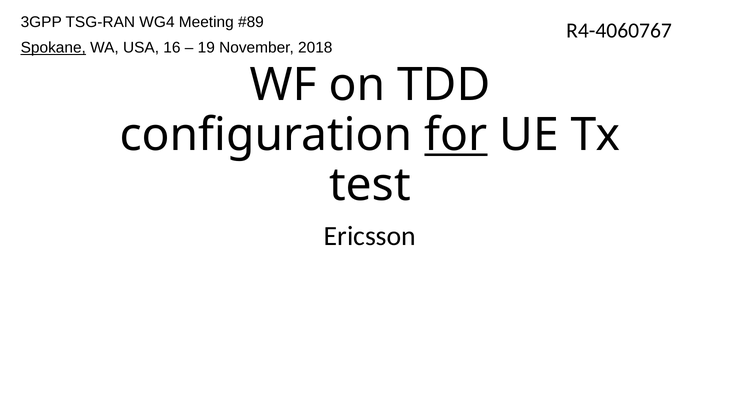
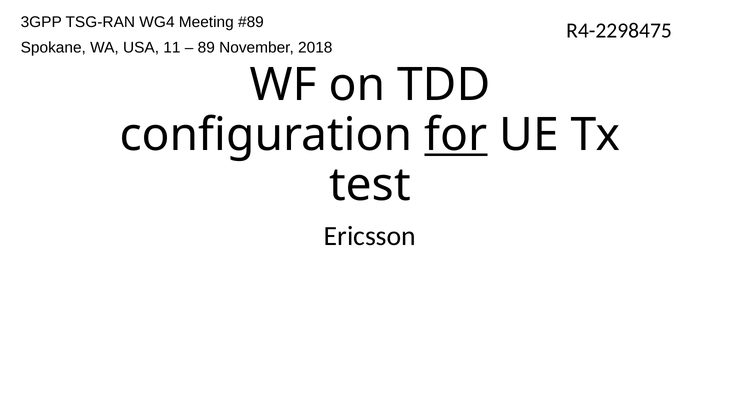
R4-4060767: R4-4060767 -> R4-2298475
Spokane underline: present -> none
16: 16 -> 11
19: 19 -> 89
